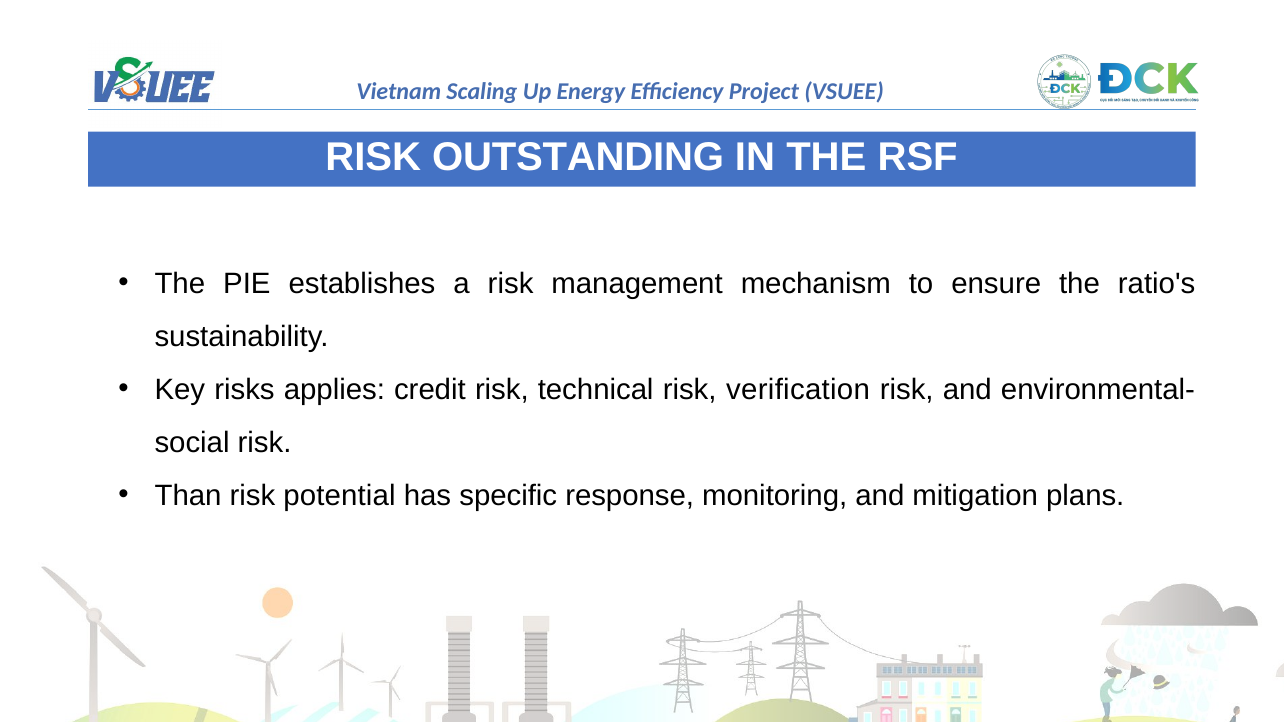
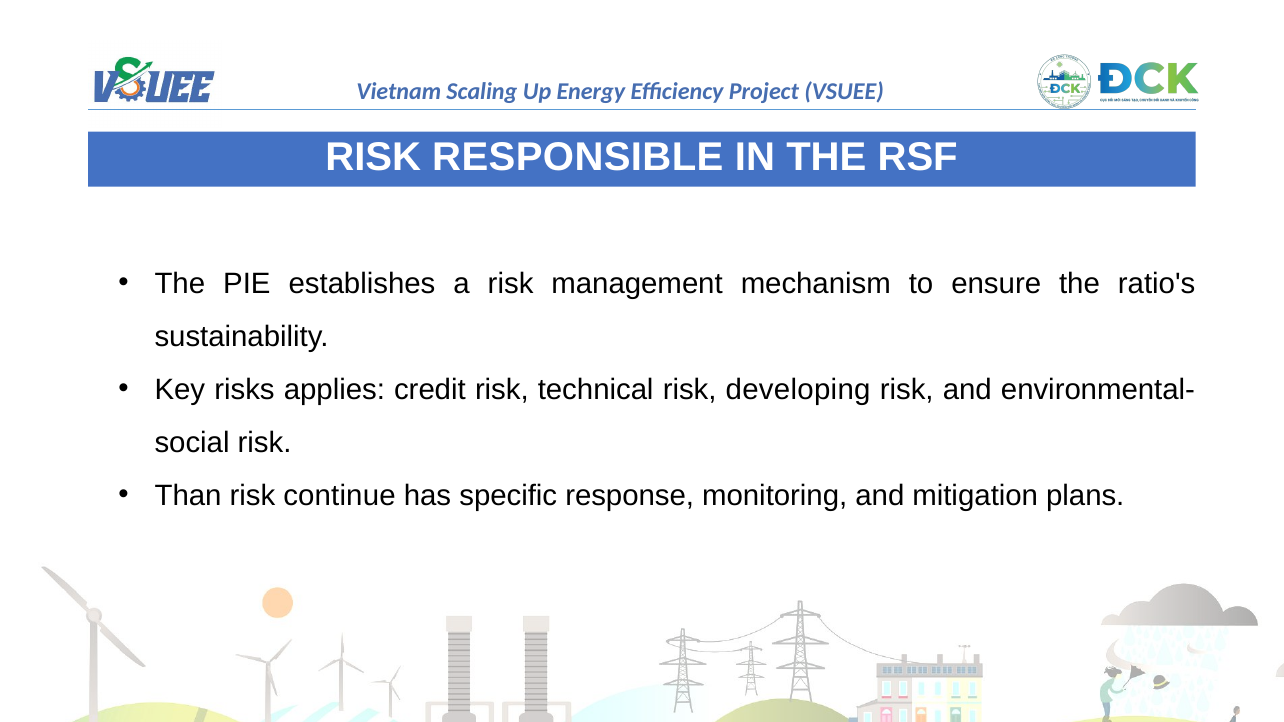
OUTSTANDING: OUTSTANDING -> RESPONSIBLE
verification: verification -> developing
potential: potential -> continue
